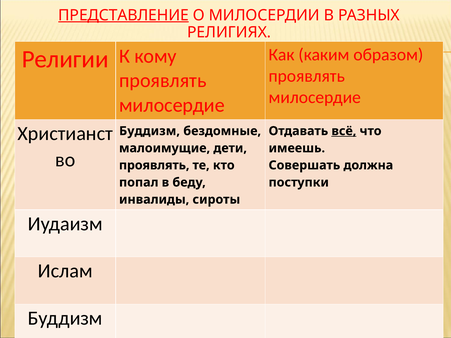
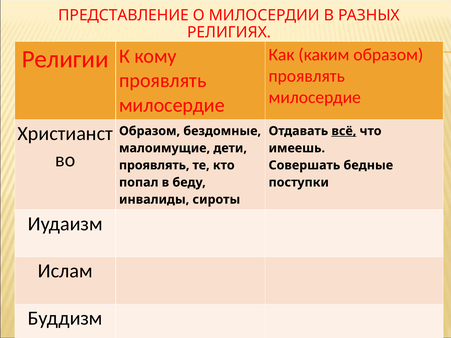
ПРЕДСТАВЛЕНИЕ underline: present -> none
Буддизм at (149, 131): Буддизм -> Образом
должна: должна -> бедные
